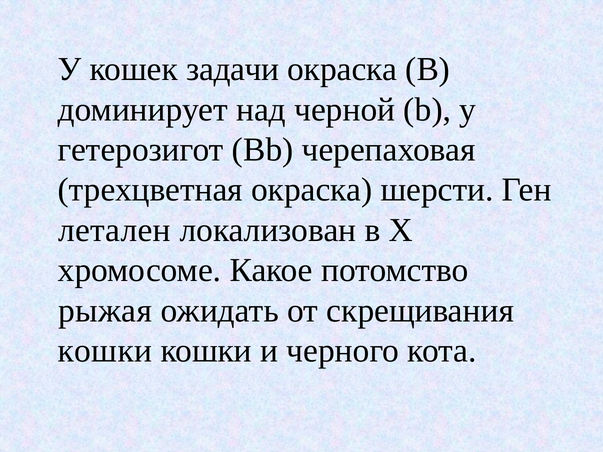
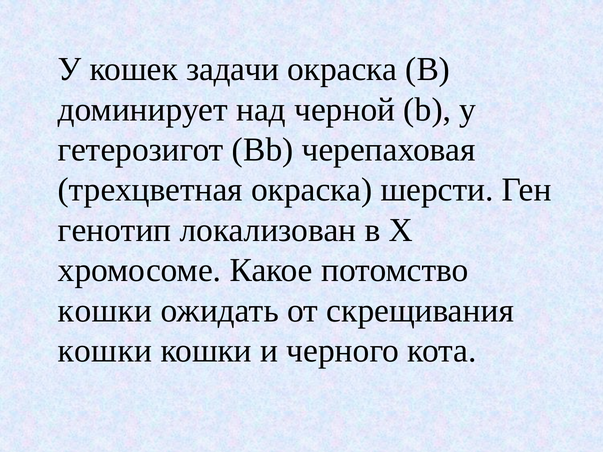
летален: летален -> генотип
рыжая at (105, 311): рыжая -> кошки
